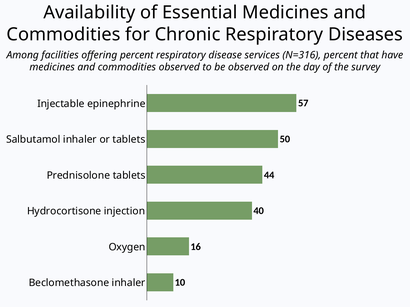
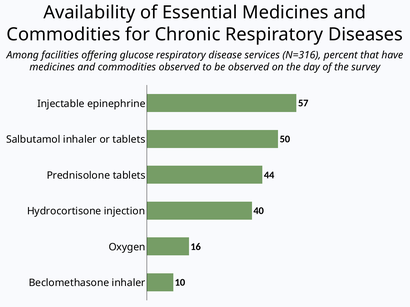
offering percent: percent -> glucose
